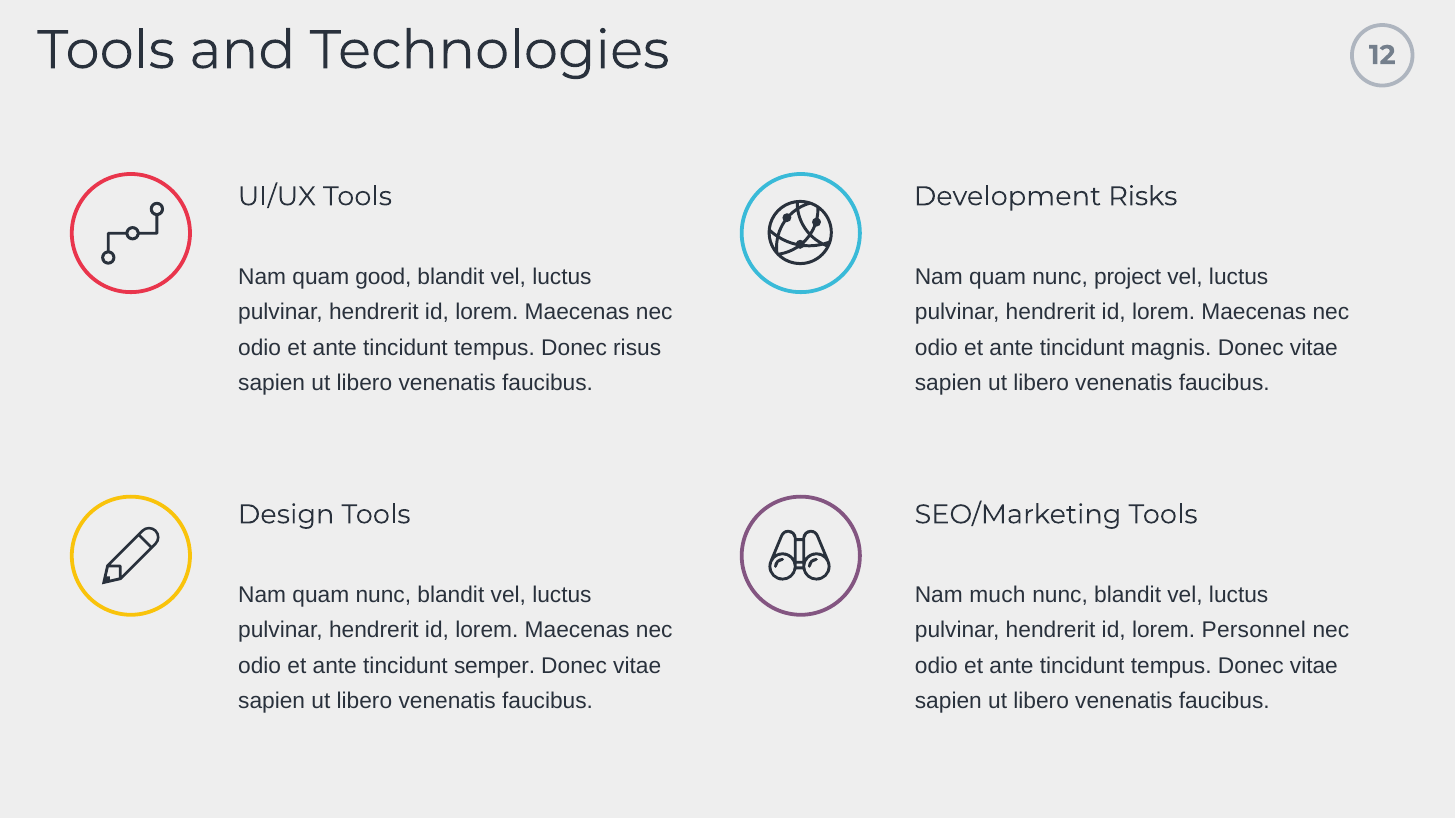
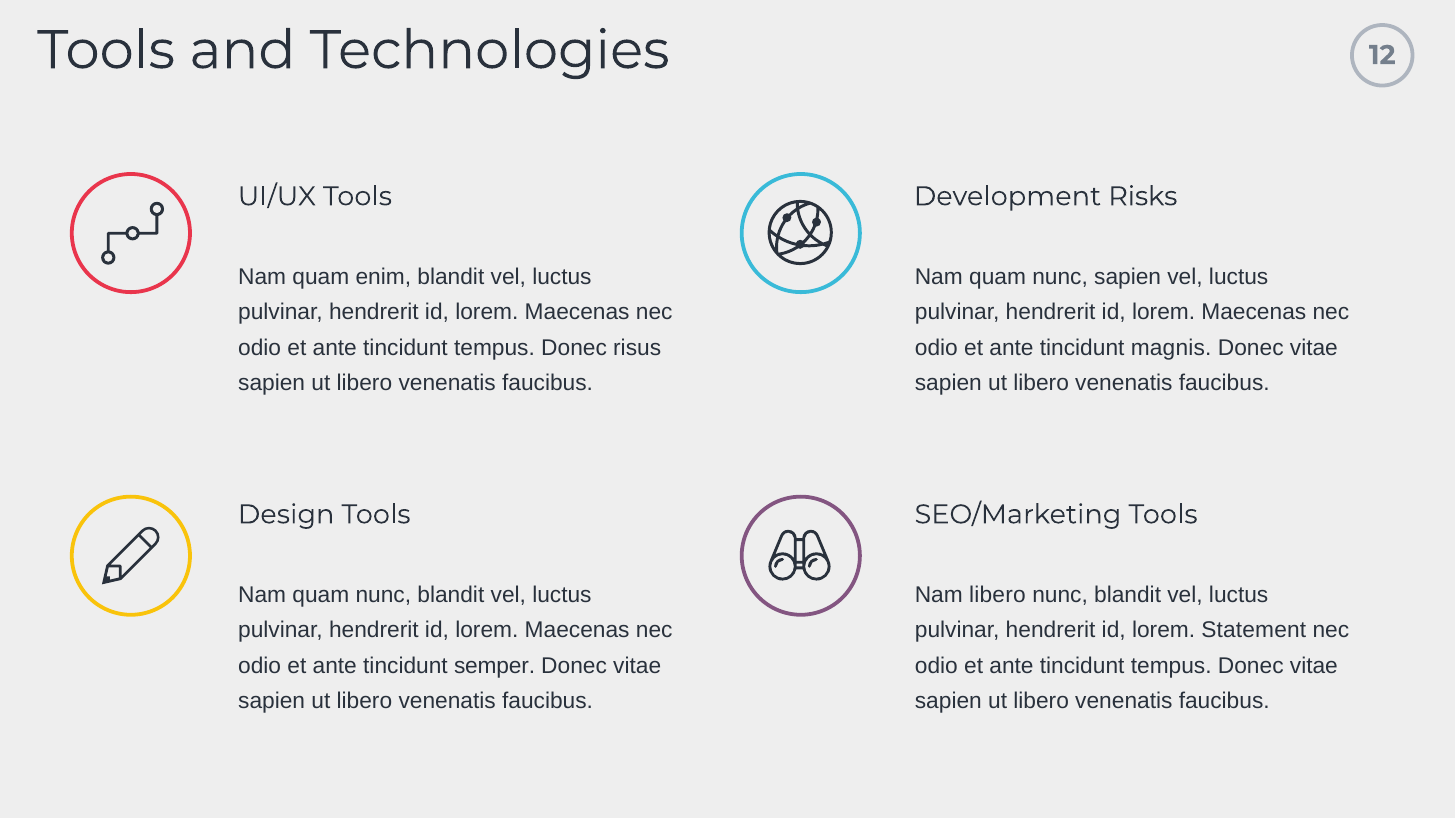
good: good -> enim
nunc project: project -> sapien
Nam much: much -> libero
Personnel: Personnel -> Statement
